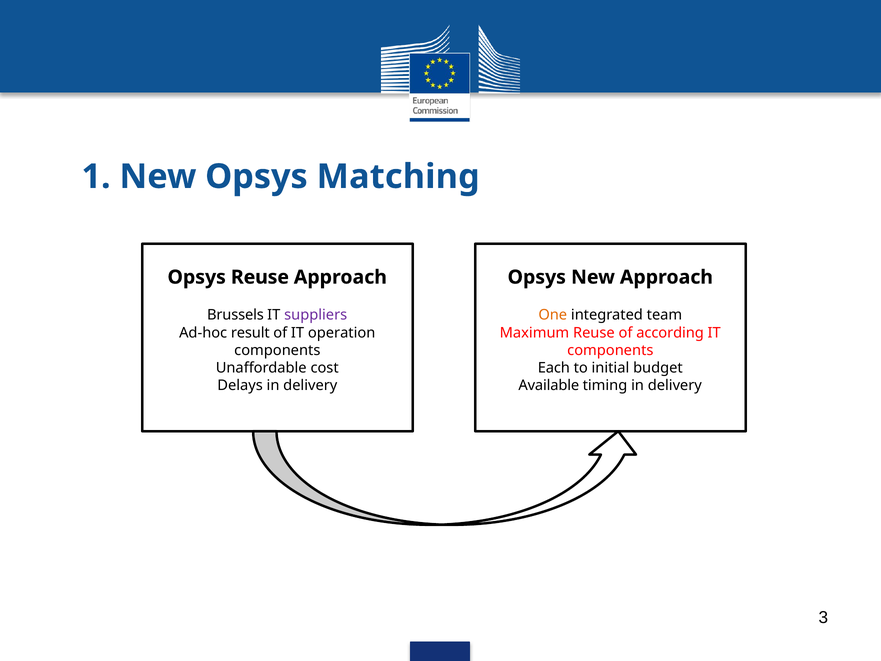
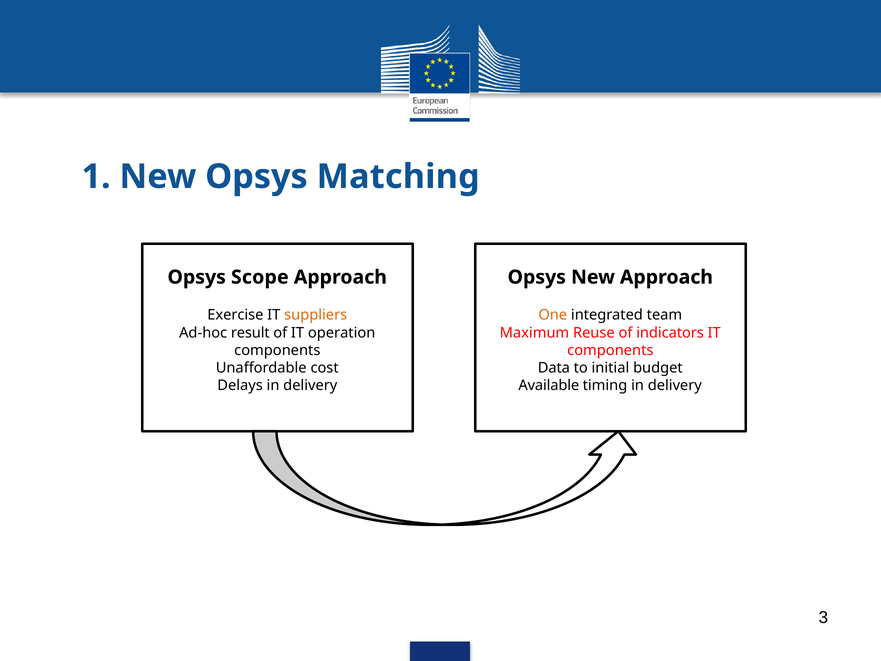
Opsys Reuse: Reuse -> Scope
Brussels: Brussels -> Exercise
suppliers colour: purple -> orange
according: according -> indicators
Each: Each -> Data
